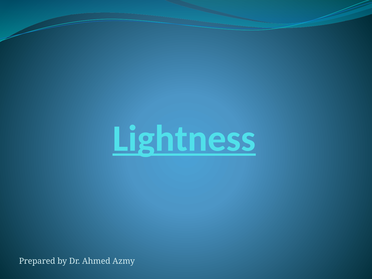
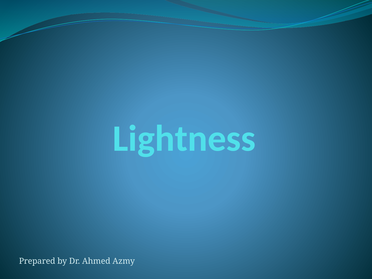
Lightness underline: present -> none
